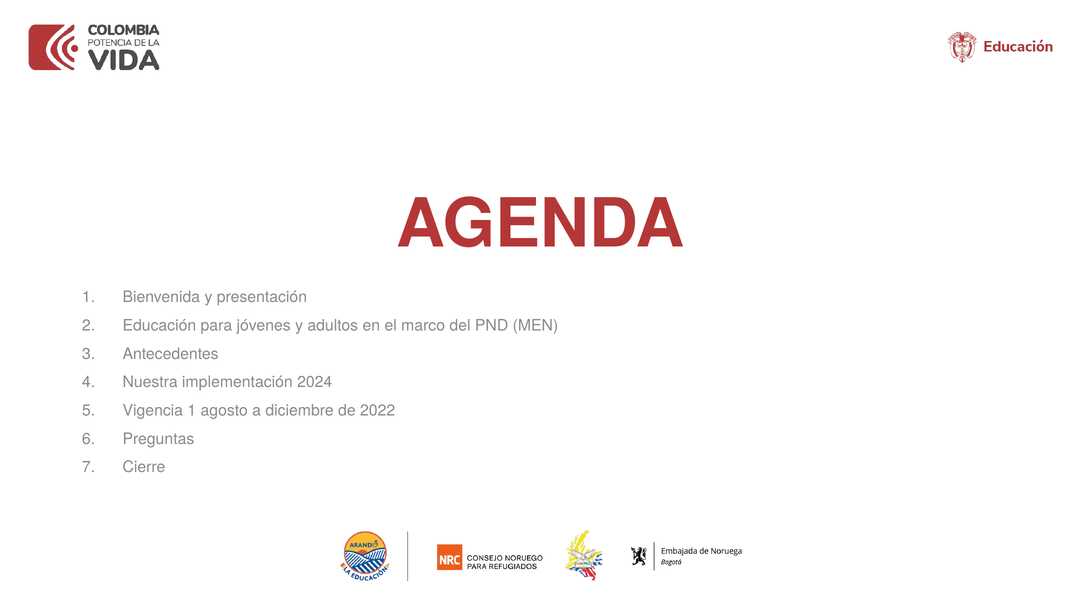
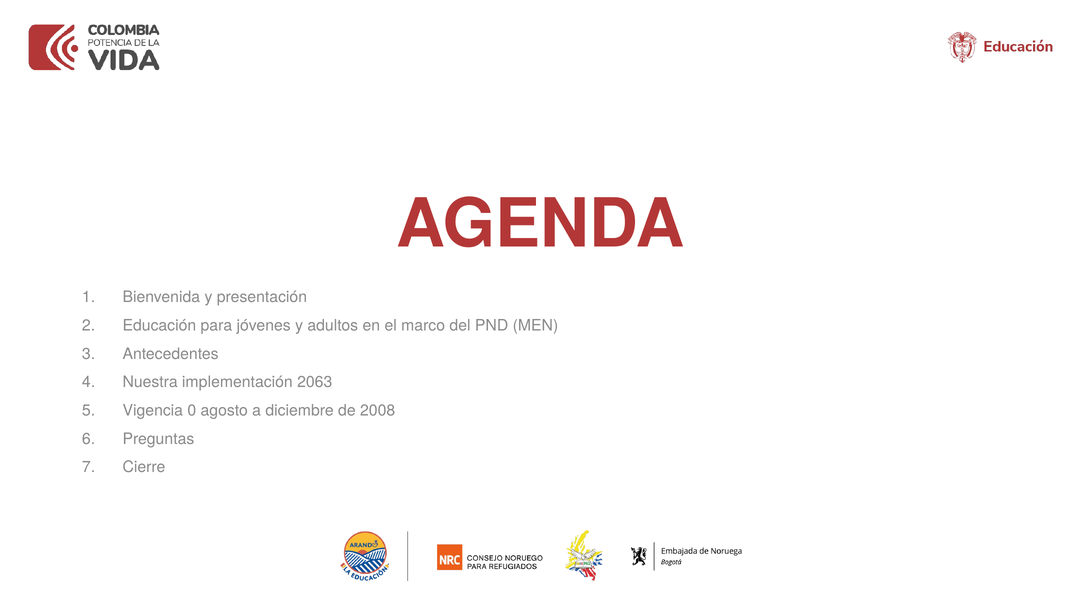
2024: 2024 -> 2063
Vigencia 1: 1 -> 0
2022: 2022 -> 2008
